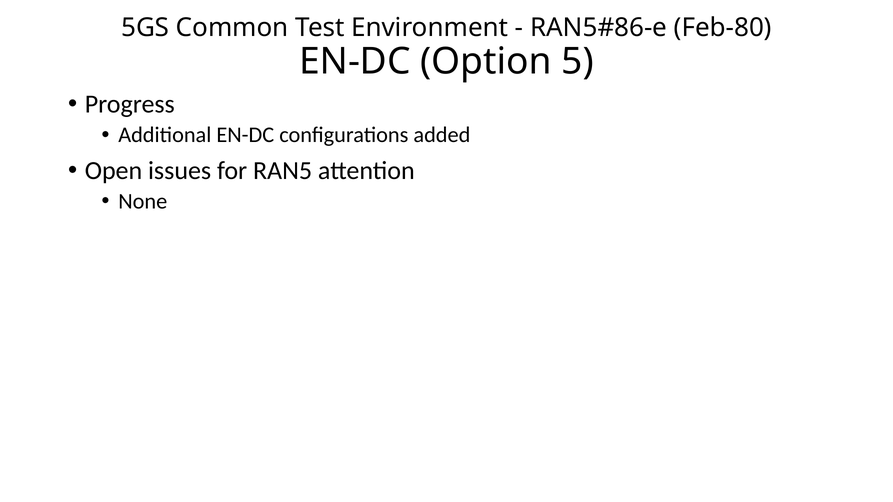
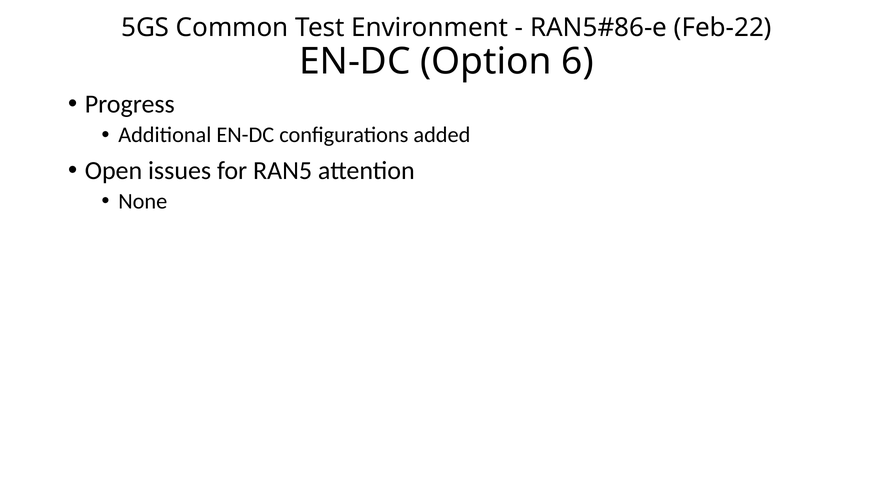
Feb-80: Feb-80 -> Feb-22
5: 5 -> 6
